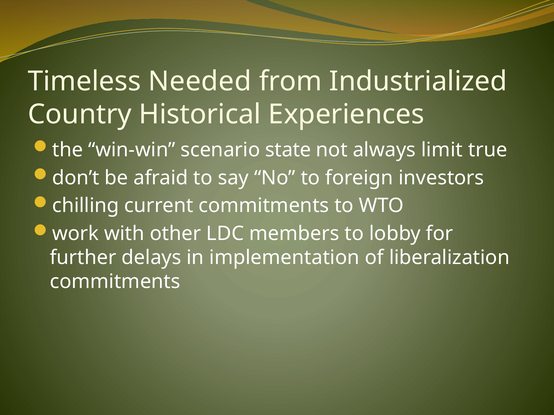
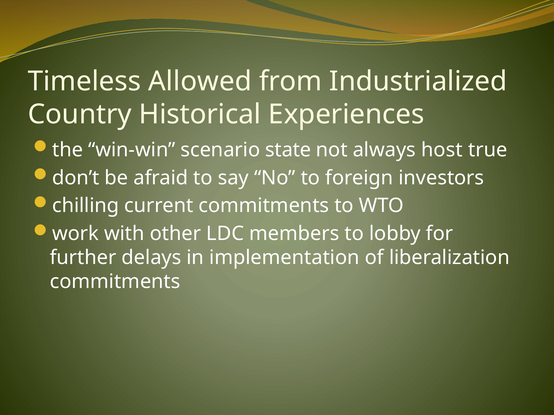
Needed: Needed -> Allowed
limit: limit -> host
